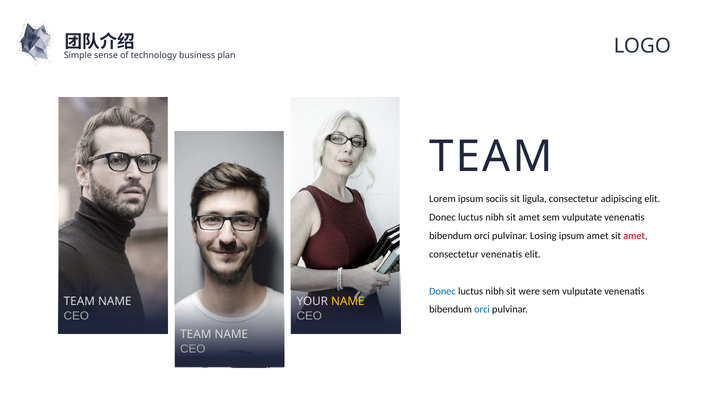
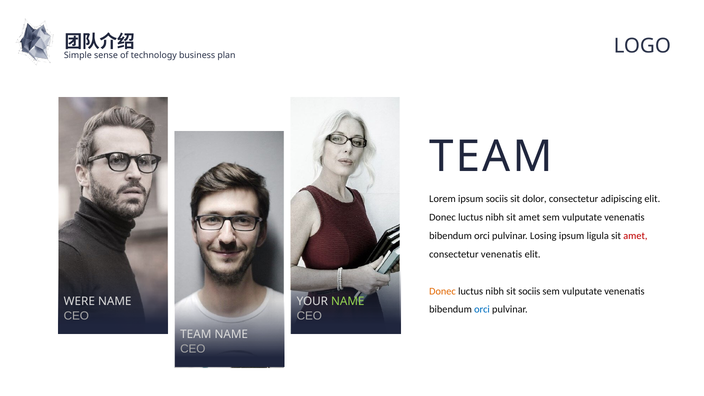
ligula: ligula -> dolor
ipsum amet: amet -> ligula
Donec at (443, 291) colour: blue -> orange
sit were: were -> sociis
TEAM at (79, 302): TEAM -> WERE
NAME at (348, 302) colour: yellow -> light green
